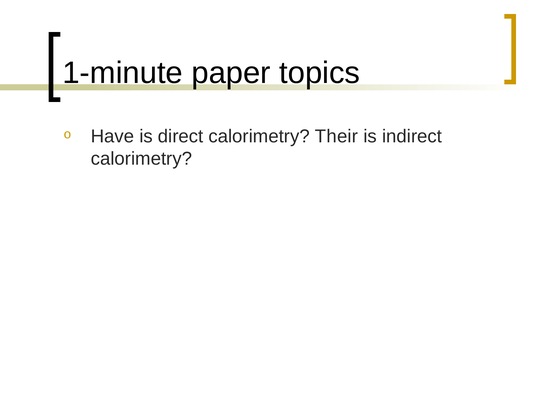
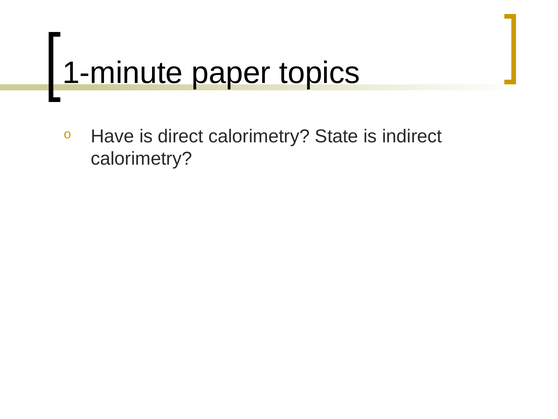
Their: Their -> State
